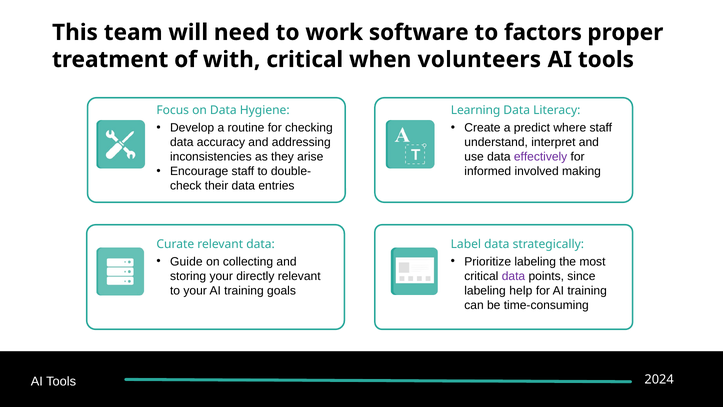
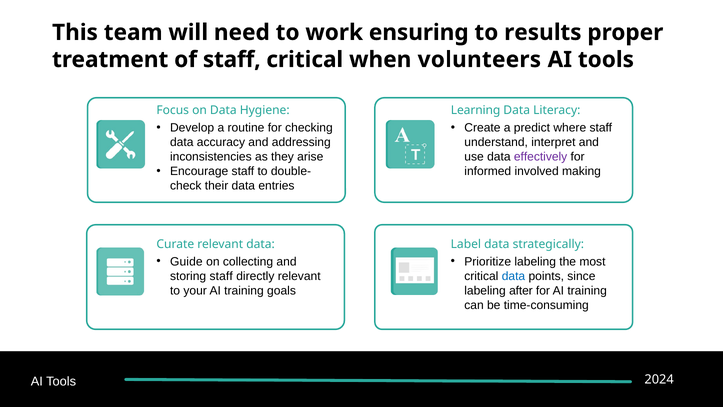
software: software -> ensuring
factors: factors -> results
of with: with -> staff
storing your: your -> staff
data at (513, 276) colour: purple -> blue
help: help -> after
